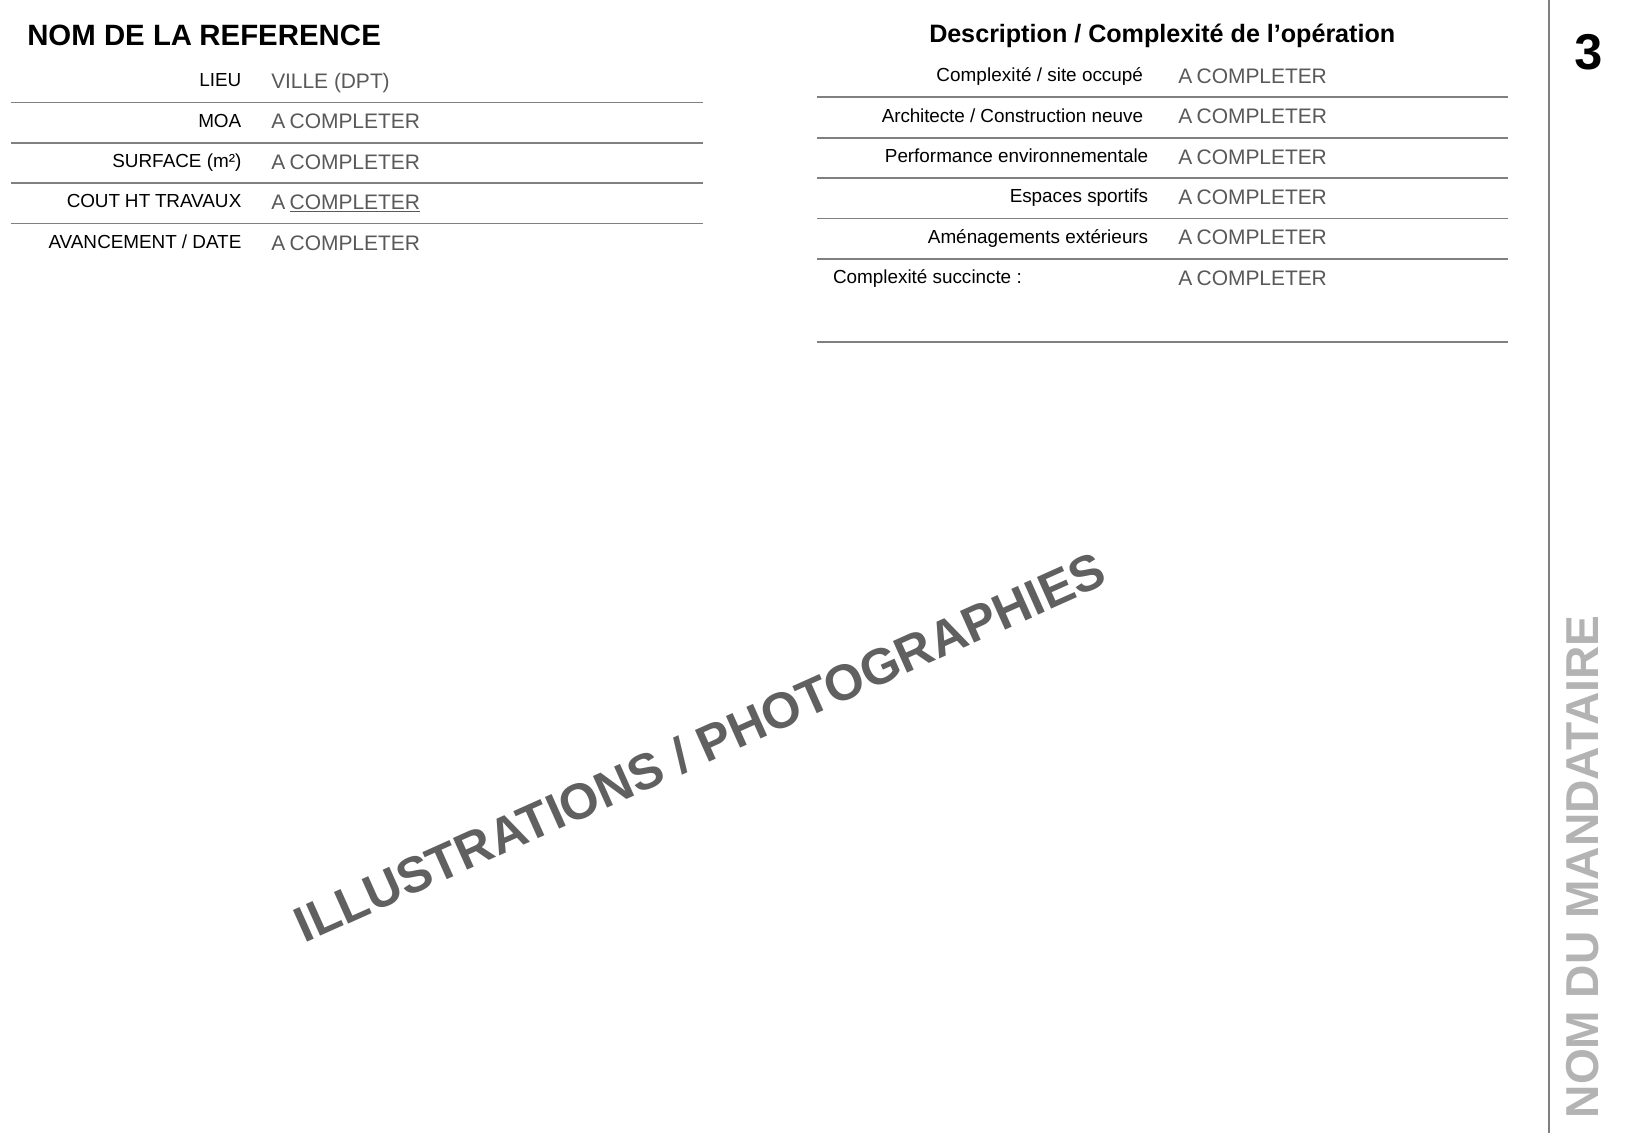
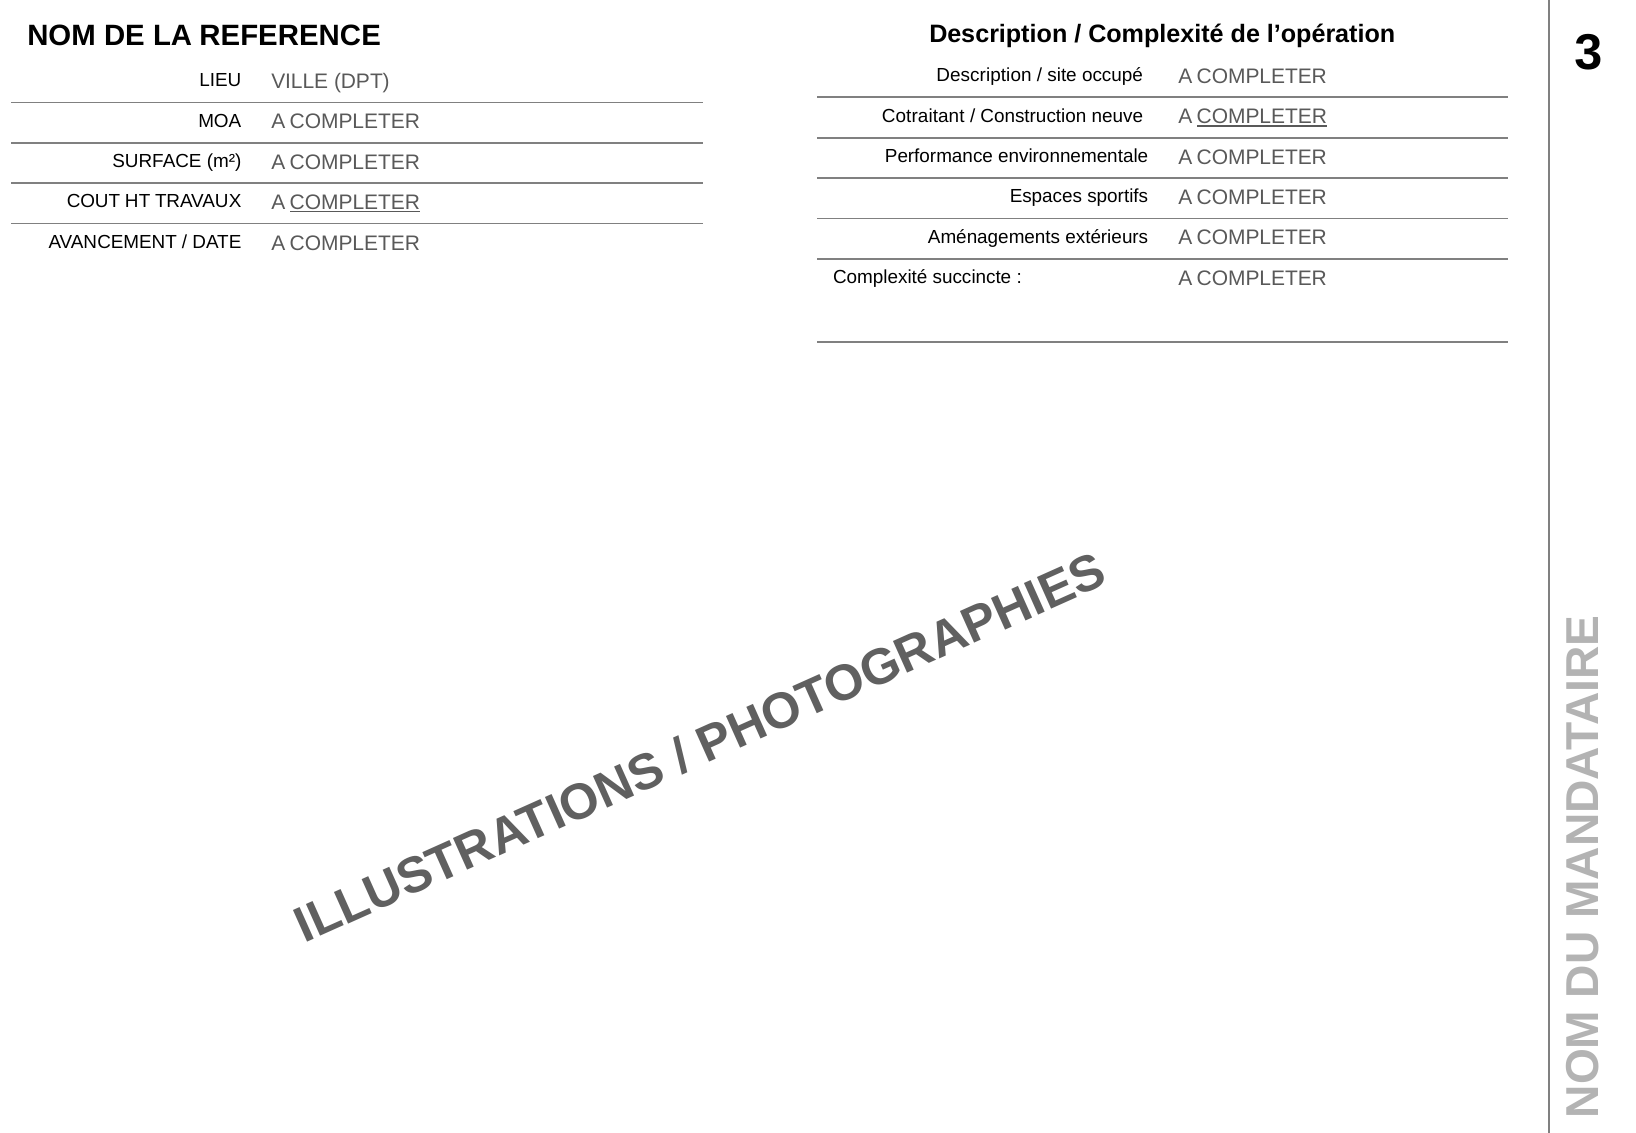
Complexité at (984, 75): Complexité -> Description
Architecte: Architecte -> Cotraitant
COMPLETER at (1262, 117) underline: none -> present
